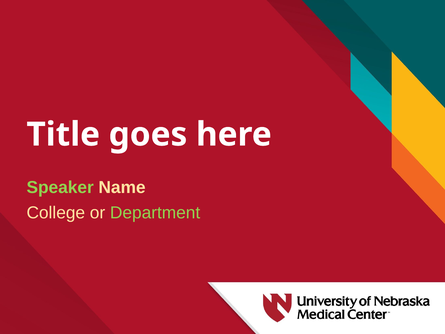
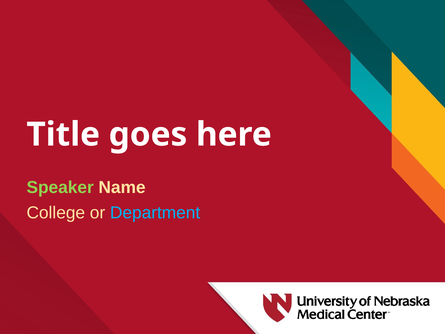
Department colour: light green -> light blue
